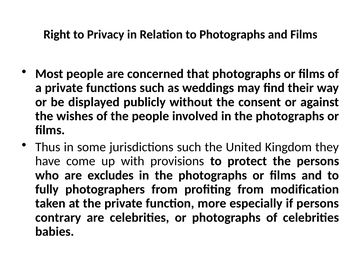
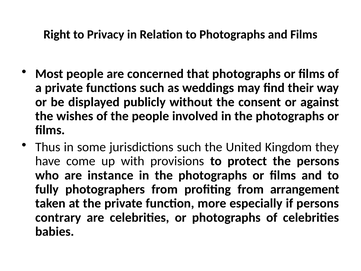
excludes: excludes -> instance
modification: modification -> arrangement
